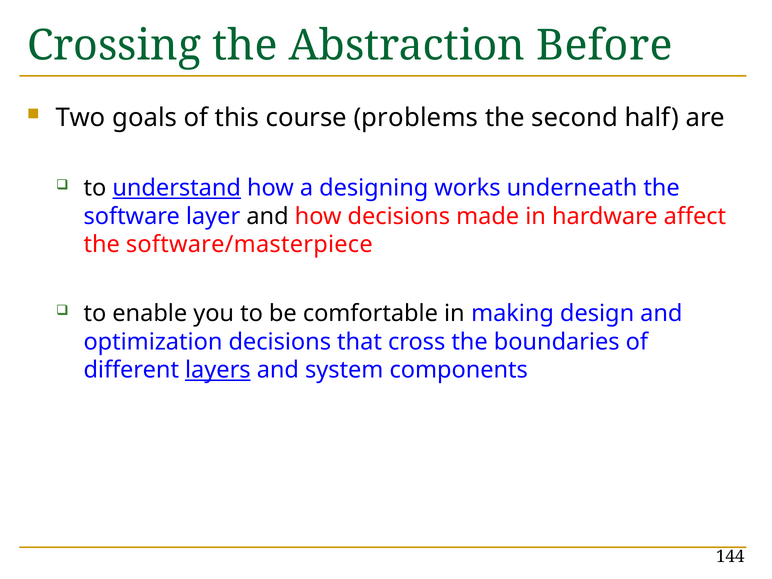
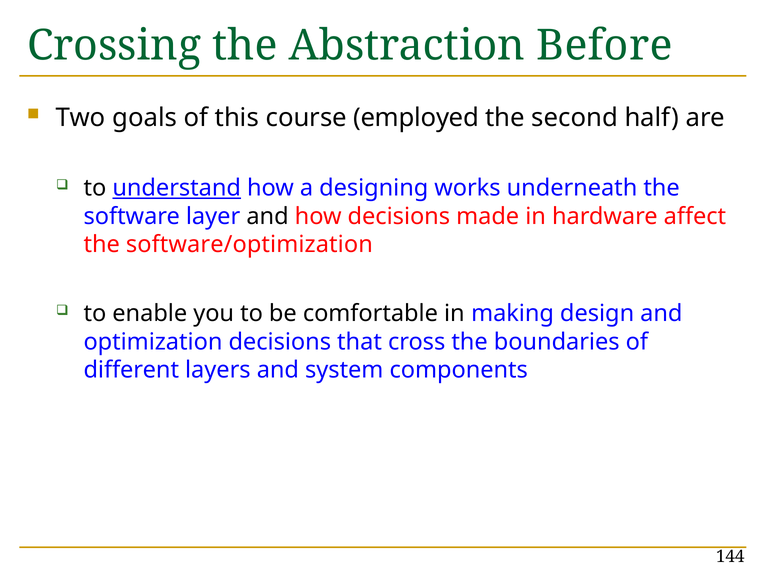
problems: problems -> employed
software/masterpiece: software/masterpiece -> software/optimization
layers underline: present -> none
